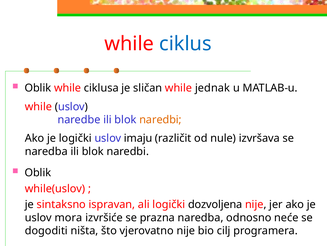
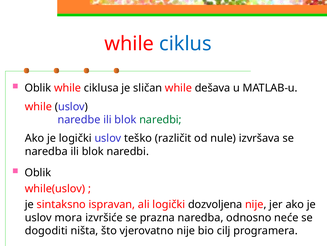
jednak: jednak -> dešava
naredbi at (160, 119) colour: orange -> green
imaju: imaju -> teško
